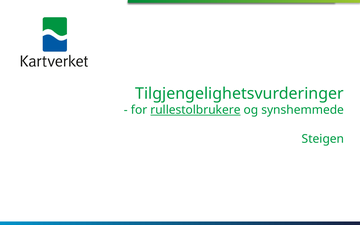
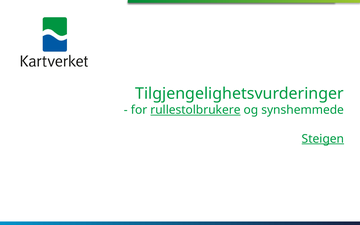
Steigen underline: none -> present
